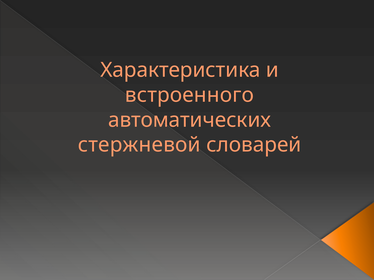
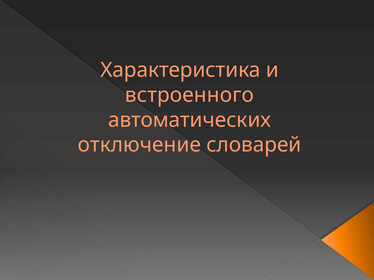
стержневой: стержневой -> отключение
